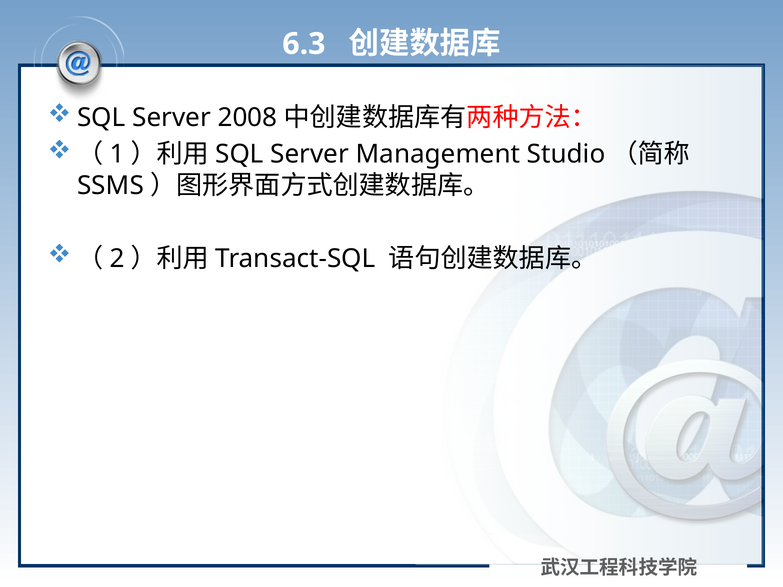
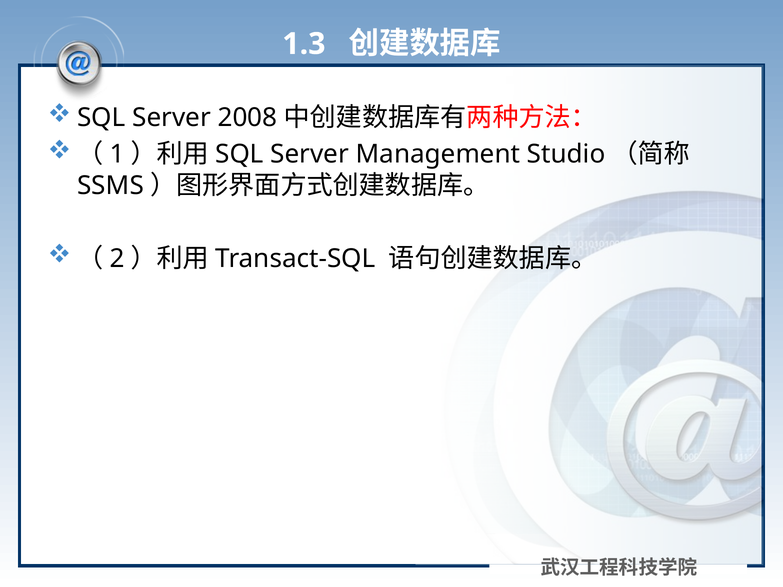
6.3: 6.3 -> 1.3
